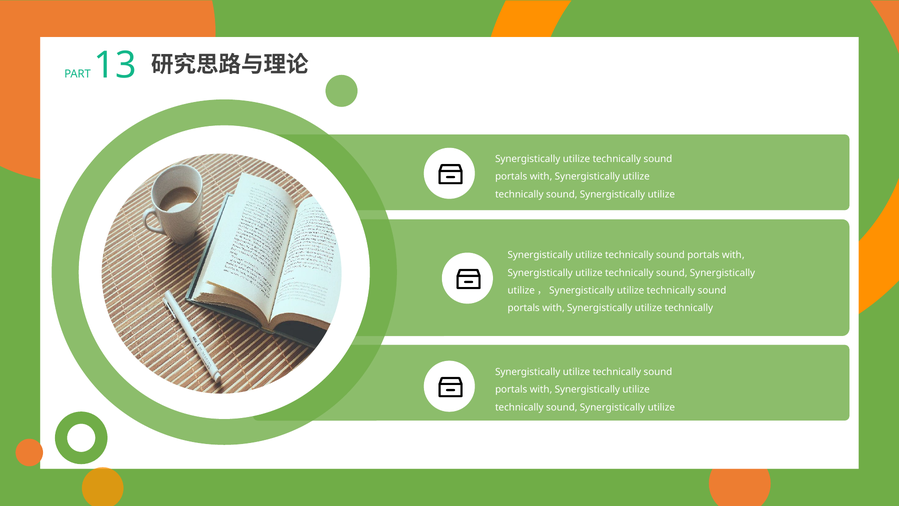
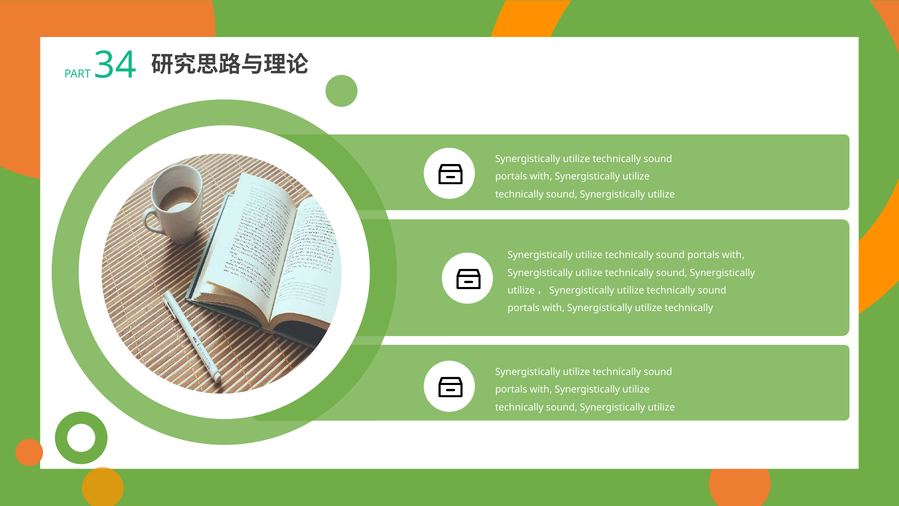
13: 13 -> 34
